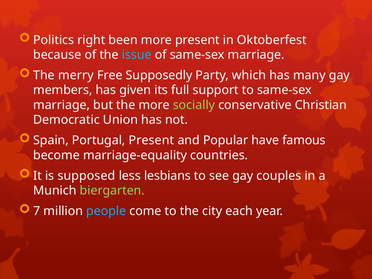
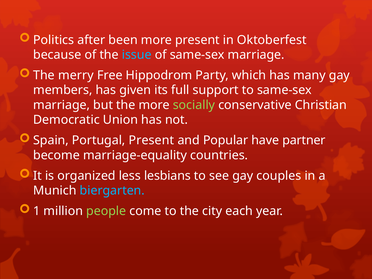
right: right -> after
Supposedly: Supposedly -> Hippodrom
famous: famous -> partner
supposed: supposed -> organized
biergarten colour: light green -> light blue
7: 7 -> 1
people colour: light blue -> light green
